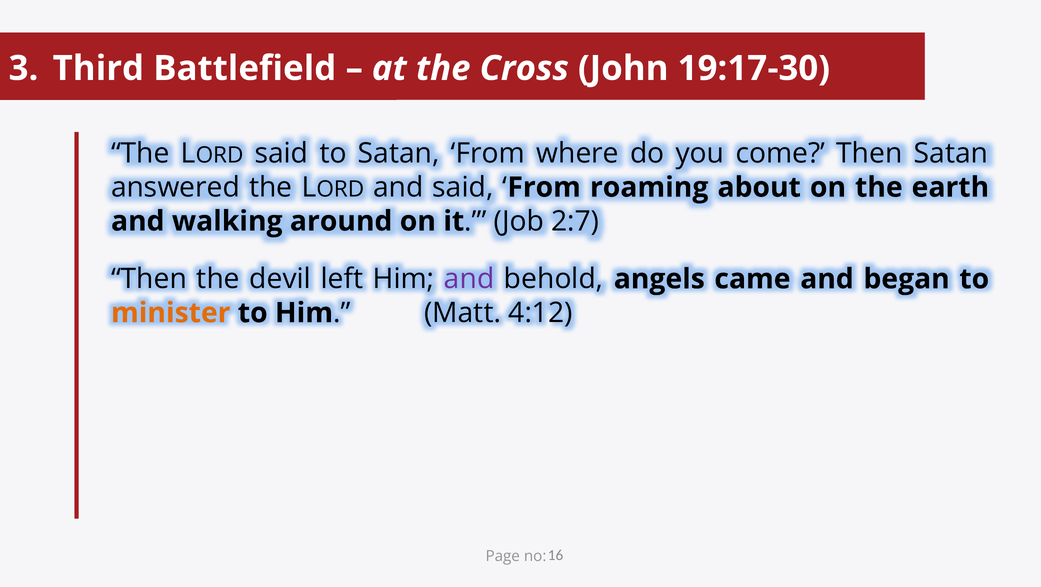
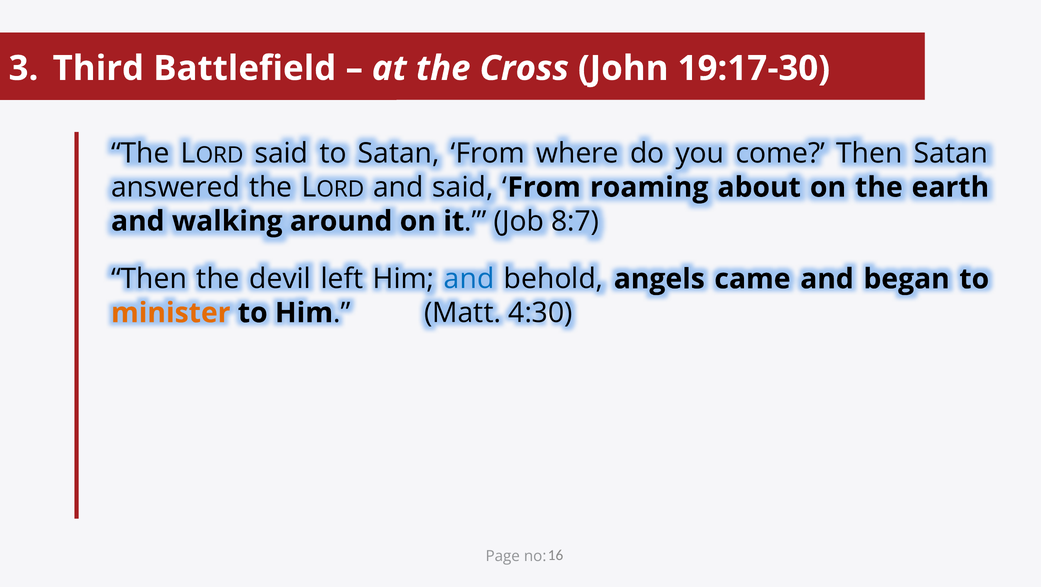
2:7: 2:7 -> 8:7
and at (469, 279) colour: purple -> blue
4:12: 4:12 -> 4:30
